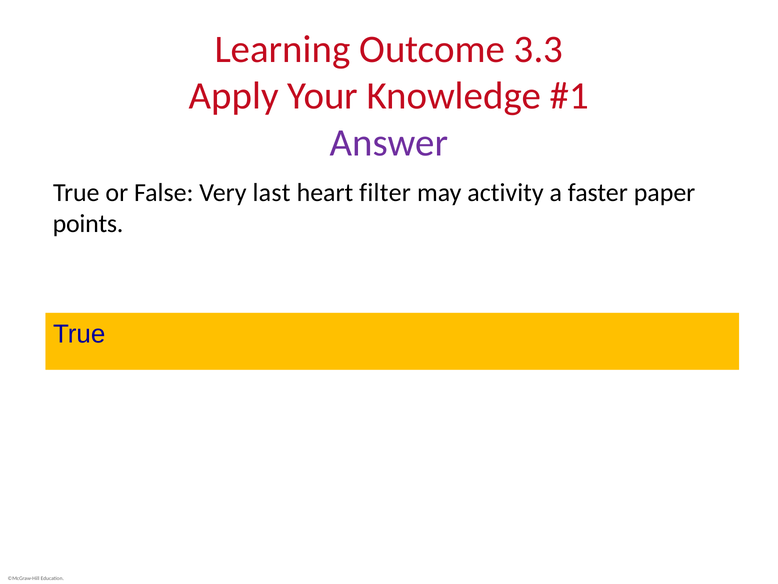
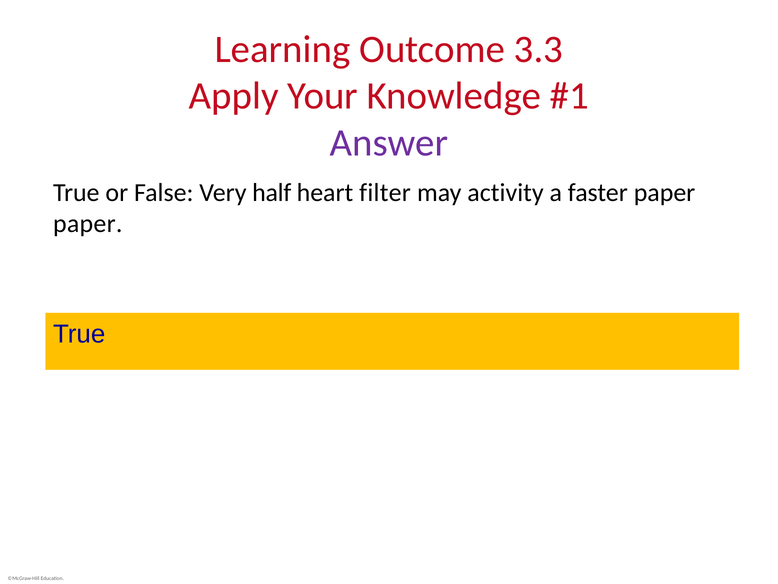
last: last -> half
points at (88, 223): points -> paper
